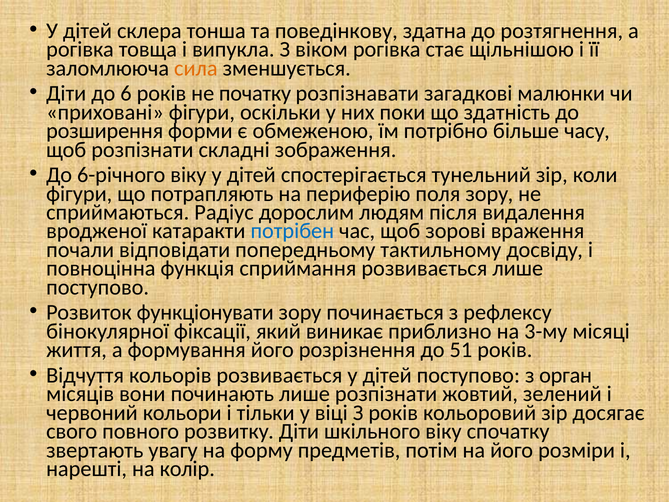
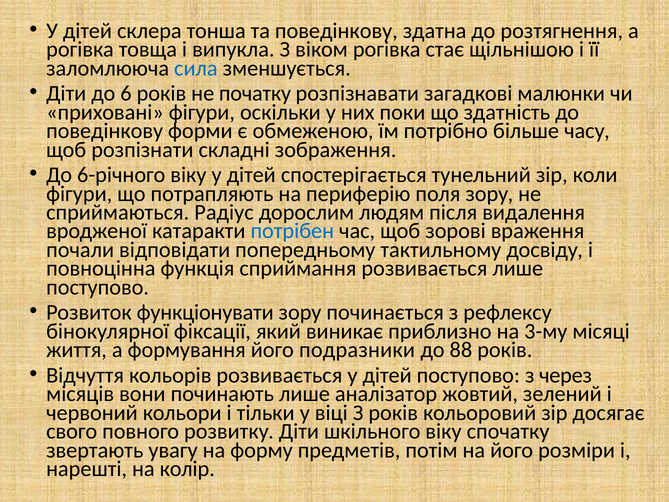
сила colour: orange -> blue
розширення at (105, 131): розширення -> поведінкову
розрізнення: розрізнення -> подразники
51: 51 -> 88
орган: орган -> через
лише розпізнати: розпізнати -> аналізатор
